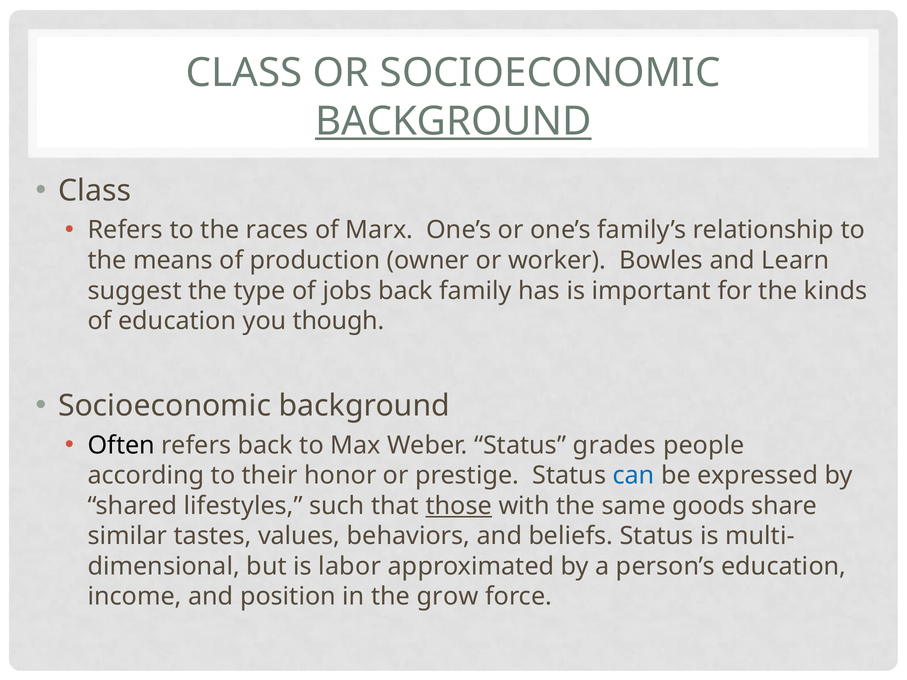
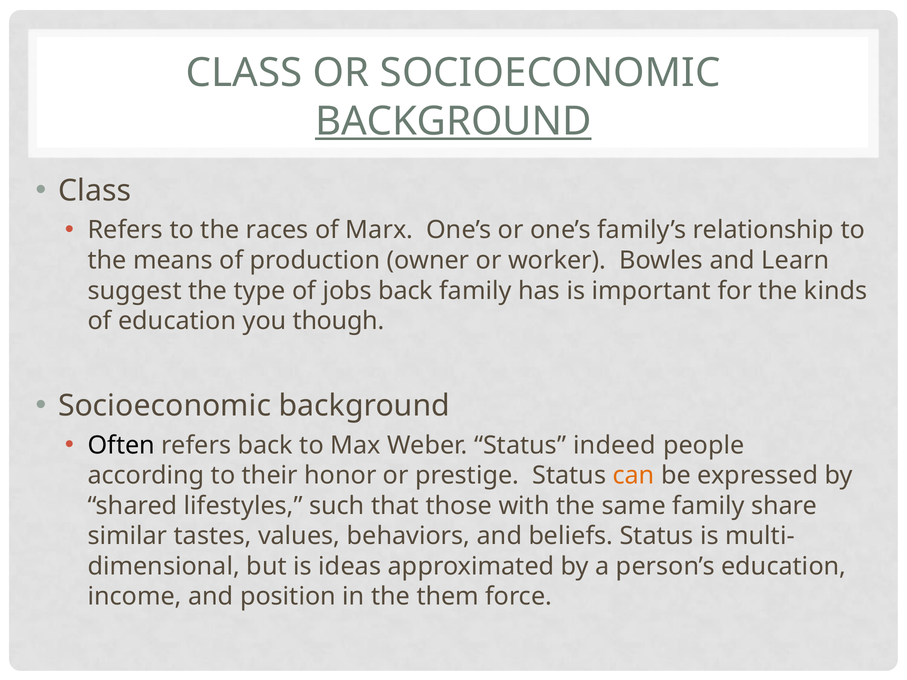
grades: grades -> indeed
can colour: blue -> orange
those underline: present -> none
same goods: goods -> family
labor: labor -> ideas
grow: grow -> them
